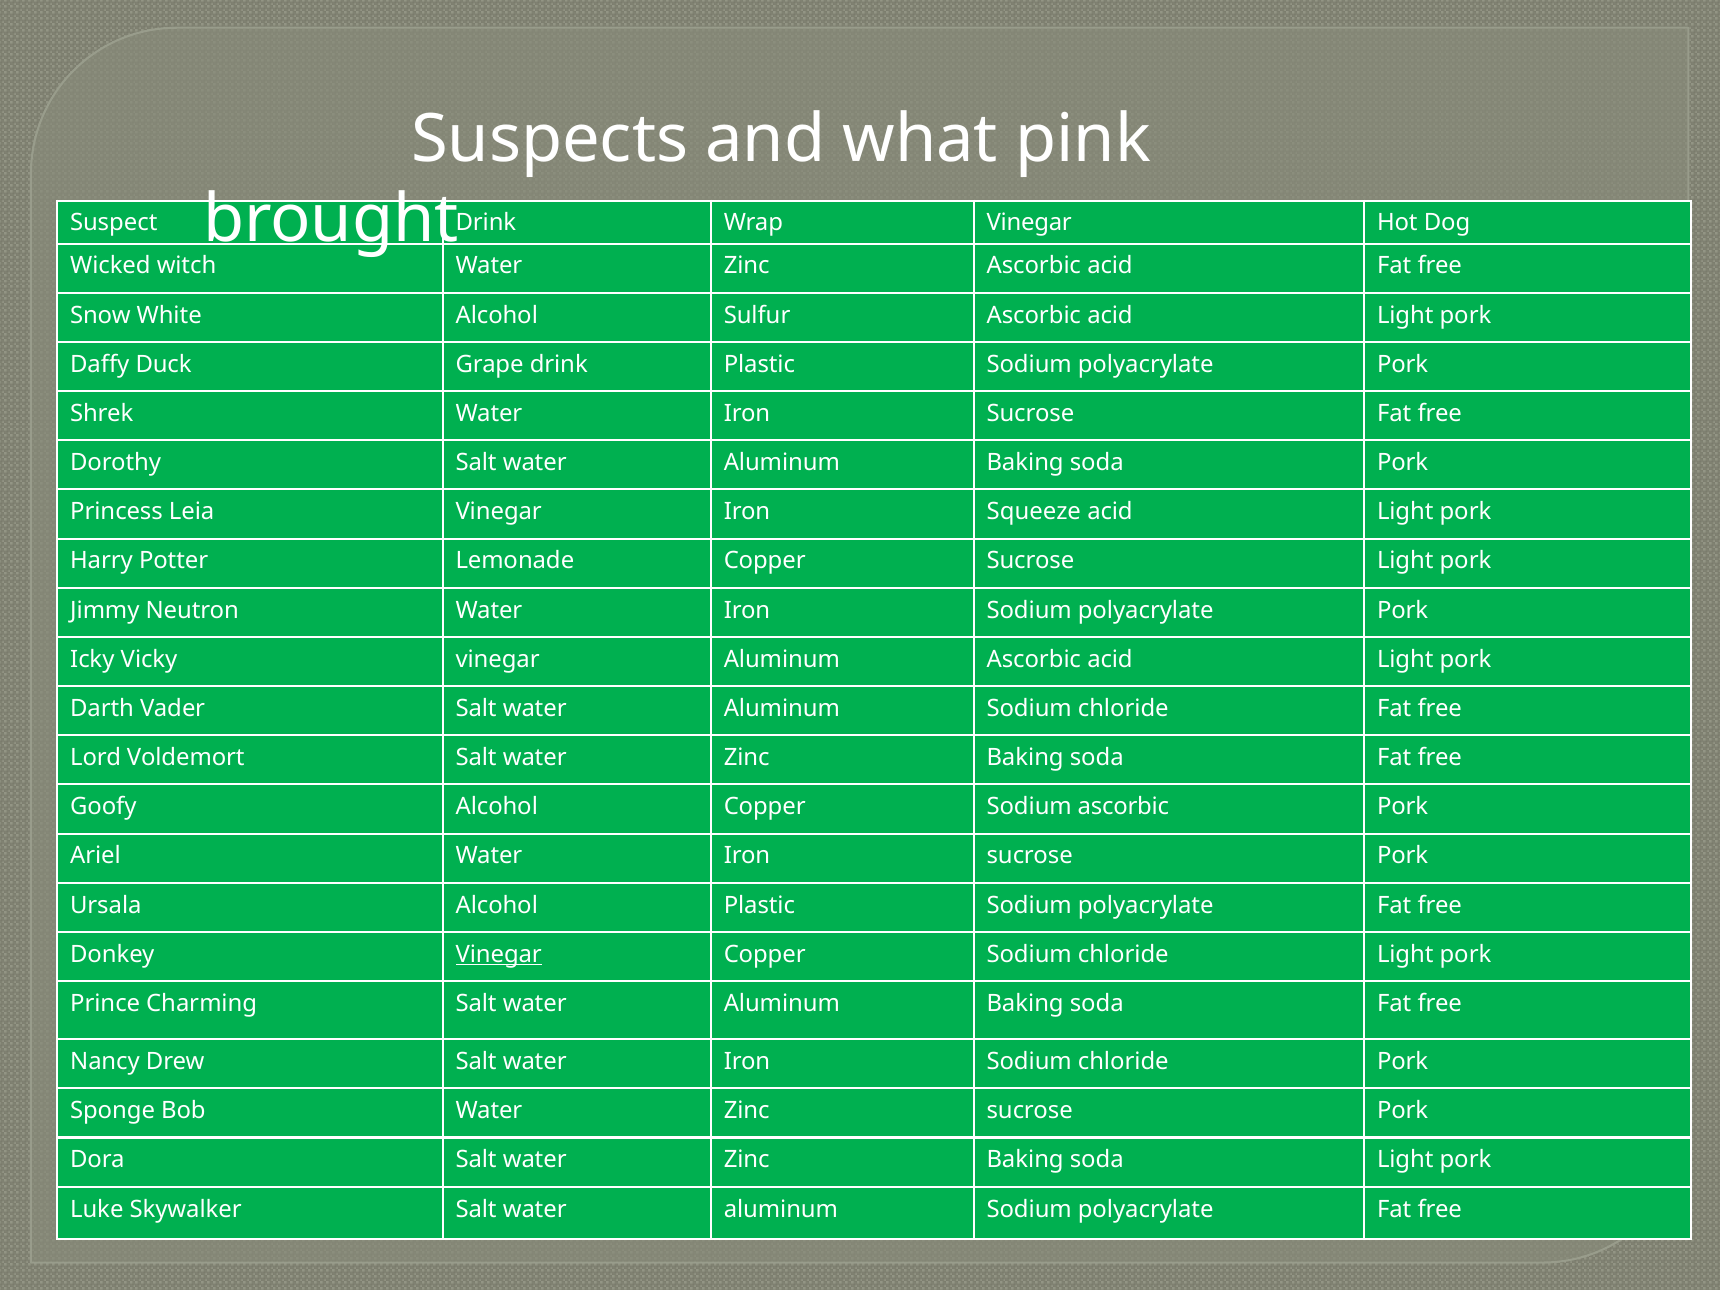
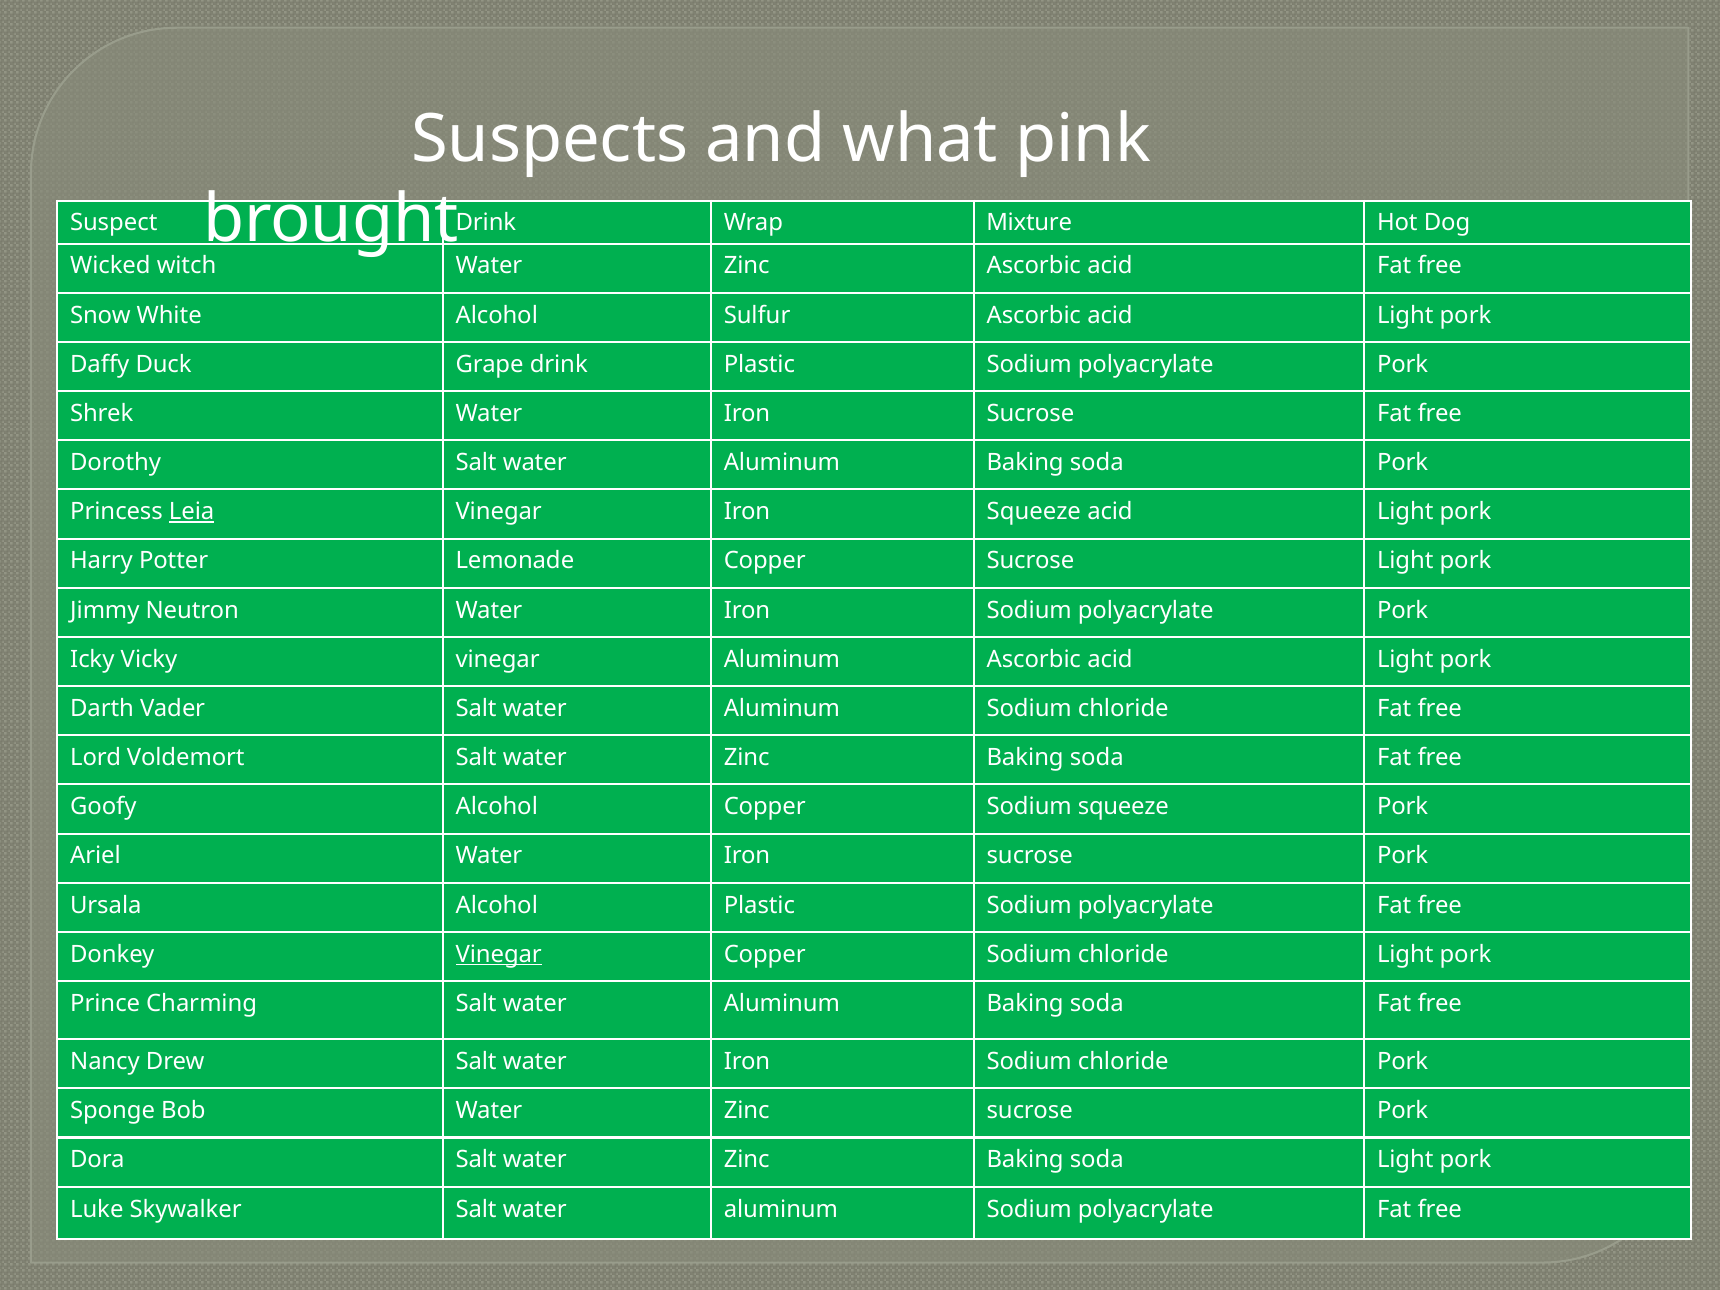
Wrap Vinegar: Vinegar -> Mixture
Leia underline: none -> present
Sodium ascorbic: ascorbic -> squeeze
